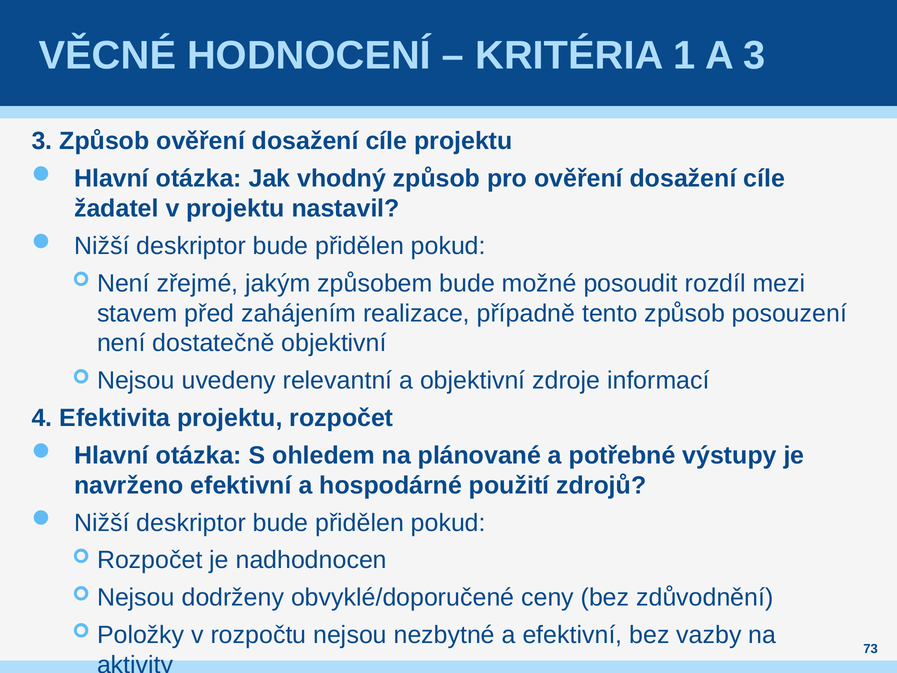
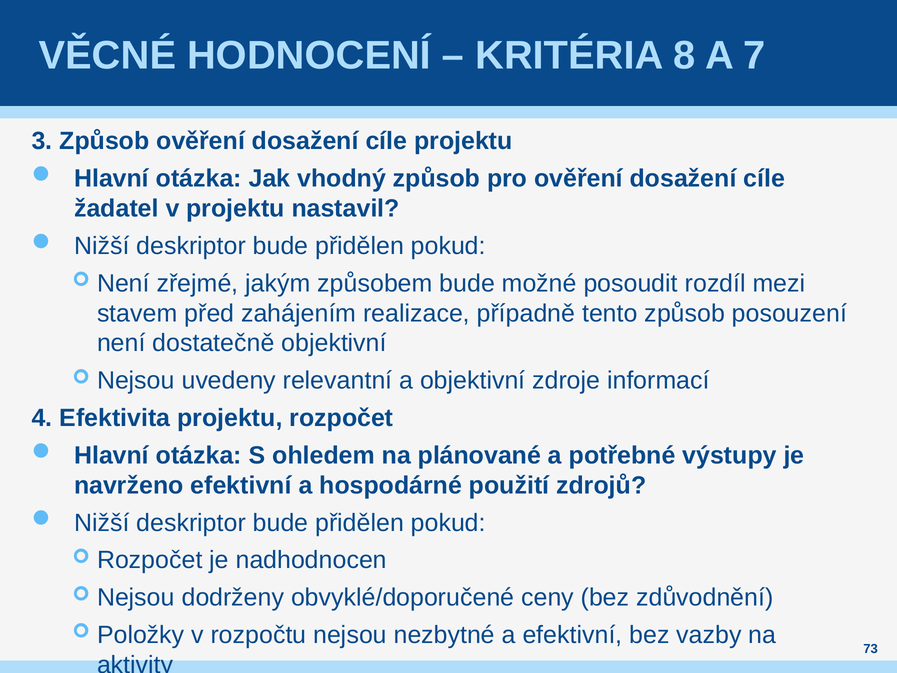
1: 1 -> 8
A 3: 3 -> 7
